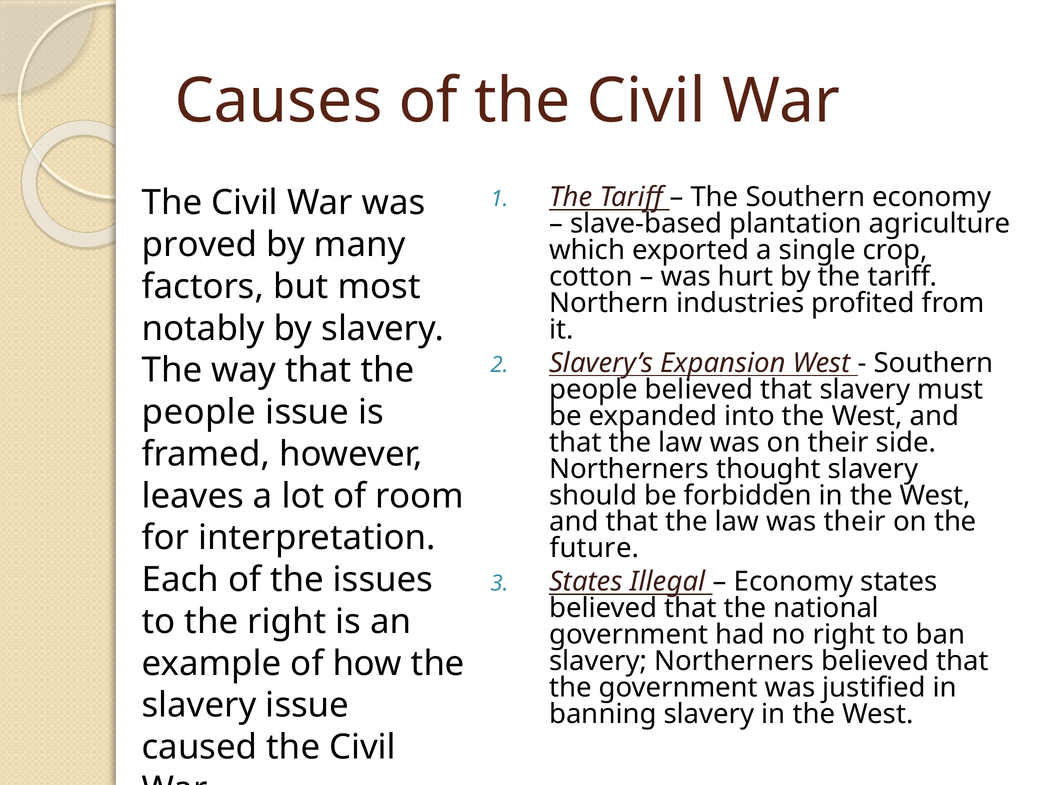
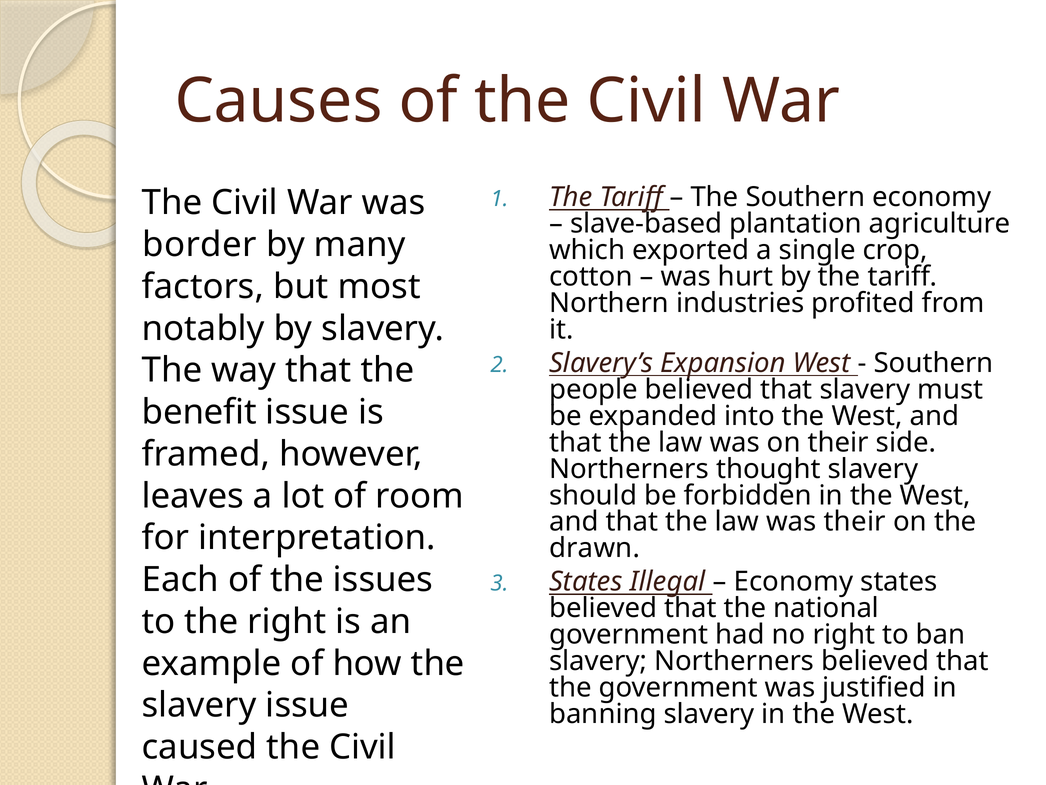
proved: proved -> border
people at (199, 412): people -> benefit
future: future -> drawn
